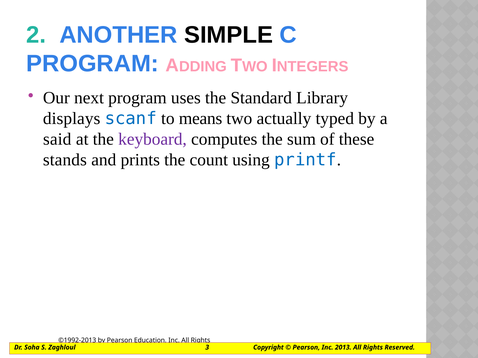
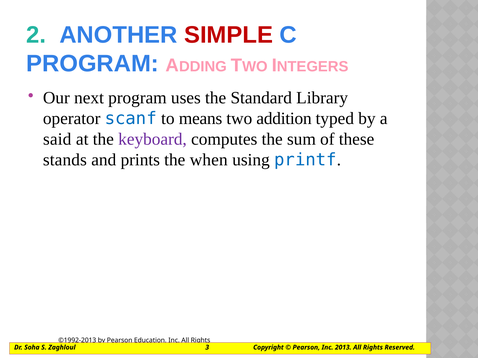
SIMPLE colour: black -> red
displays: displays -> operator
actually: actually -> addition
count: count -> when
